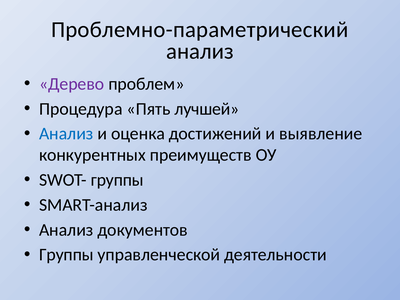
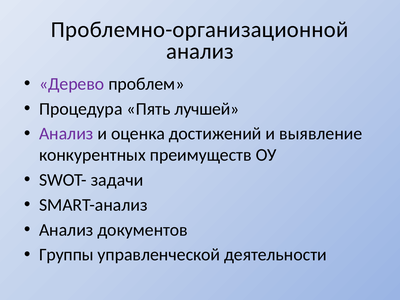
Проблемно-параметрический: Проблемно-параметрический -> Проблемно-организационной
Анализ at (66, 134) colour: blue -> purple
SWOT- группы: группы -> задачи
